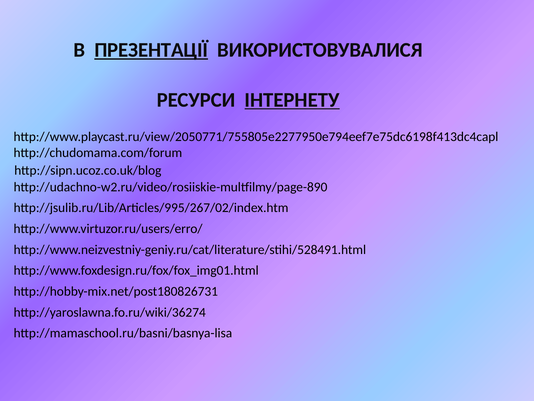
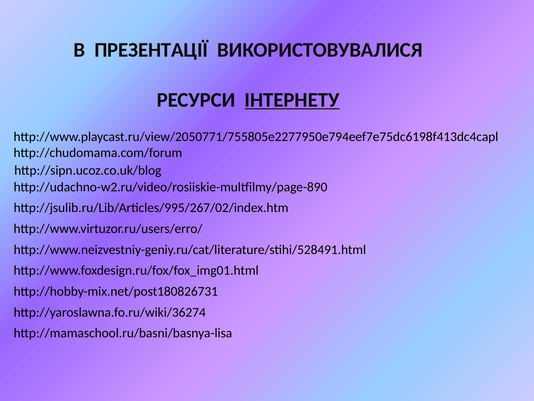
ПРЕЗЕНТАЦІЇ underline: present -> none
